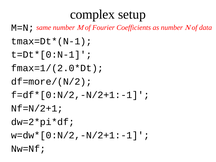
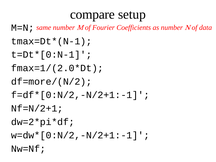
complex: complex -> compare
